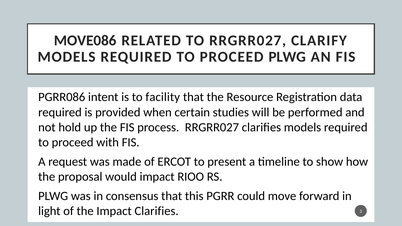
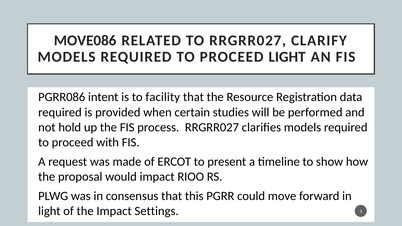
PROCEED PLWG: PLWG -> LIGHT
Impact Clarifies: Clarifies -> Settings
